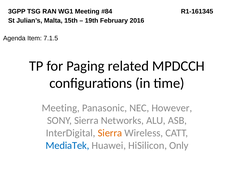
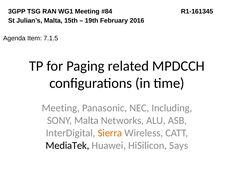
However: However -> Including
SONY Sierra: Sierra -> Malta
MediaTek colour: blue -> black
Only: Only -> Says
